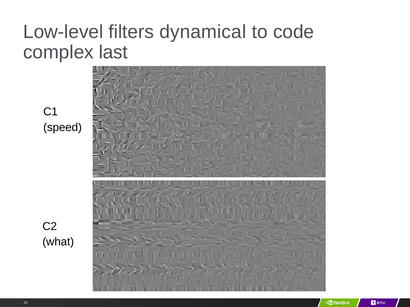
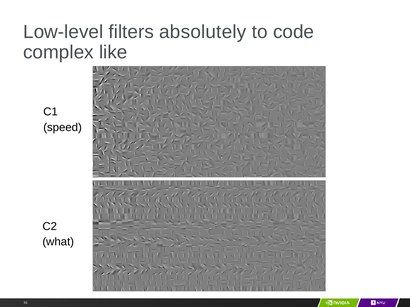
dynamical: dynamical -> absolutely
last: last -> like
